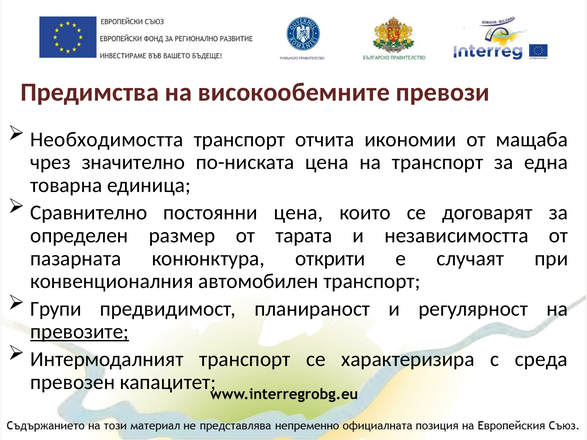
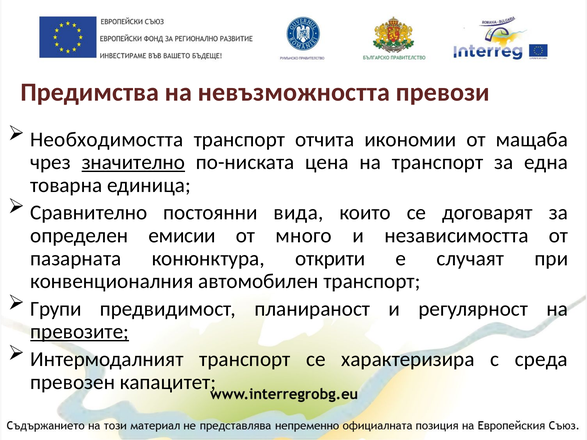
високообемните: високообемните -> невъзможността
значително underline: none -> present
постоянни цена: цена -> вида
размер: размер -> емисии
тарата: тарата -> много
